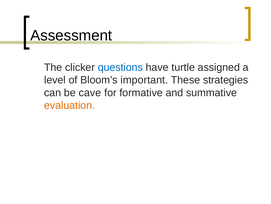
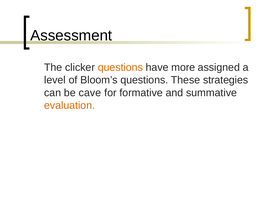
questions at (120, 67) colour: blue -> orange
turtle: turtle -> more
Bloom’s important: important -> questions
